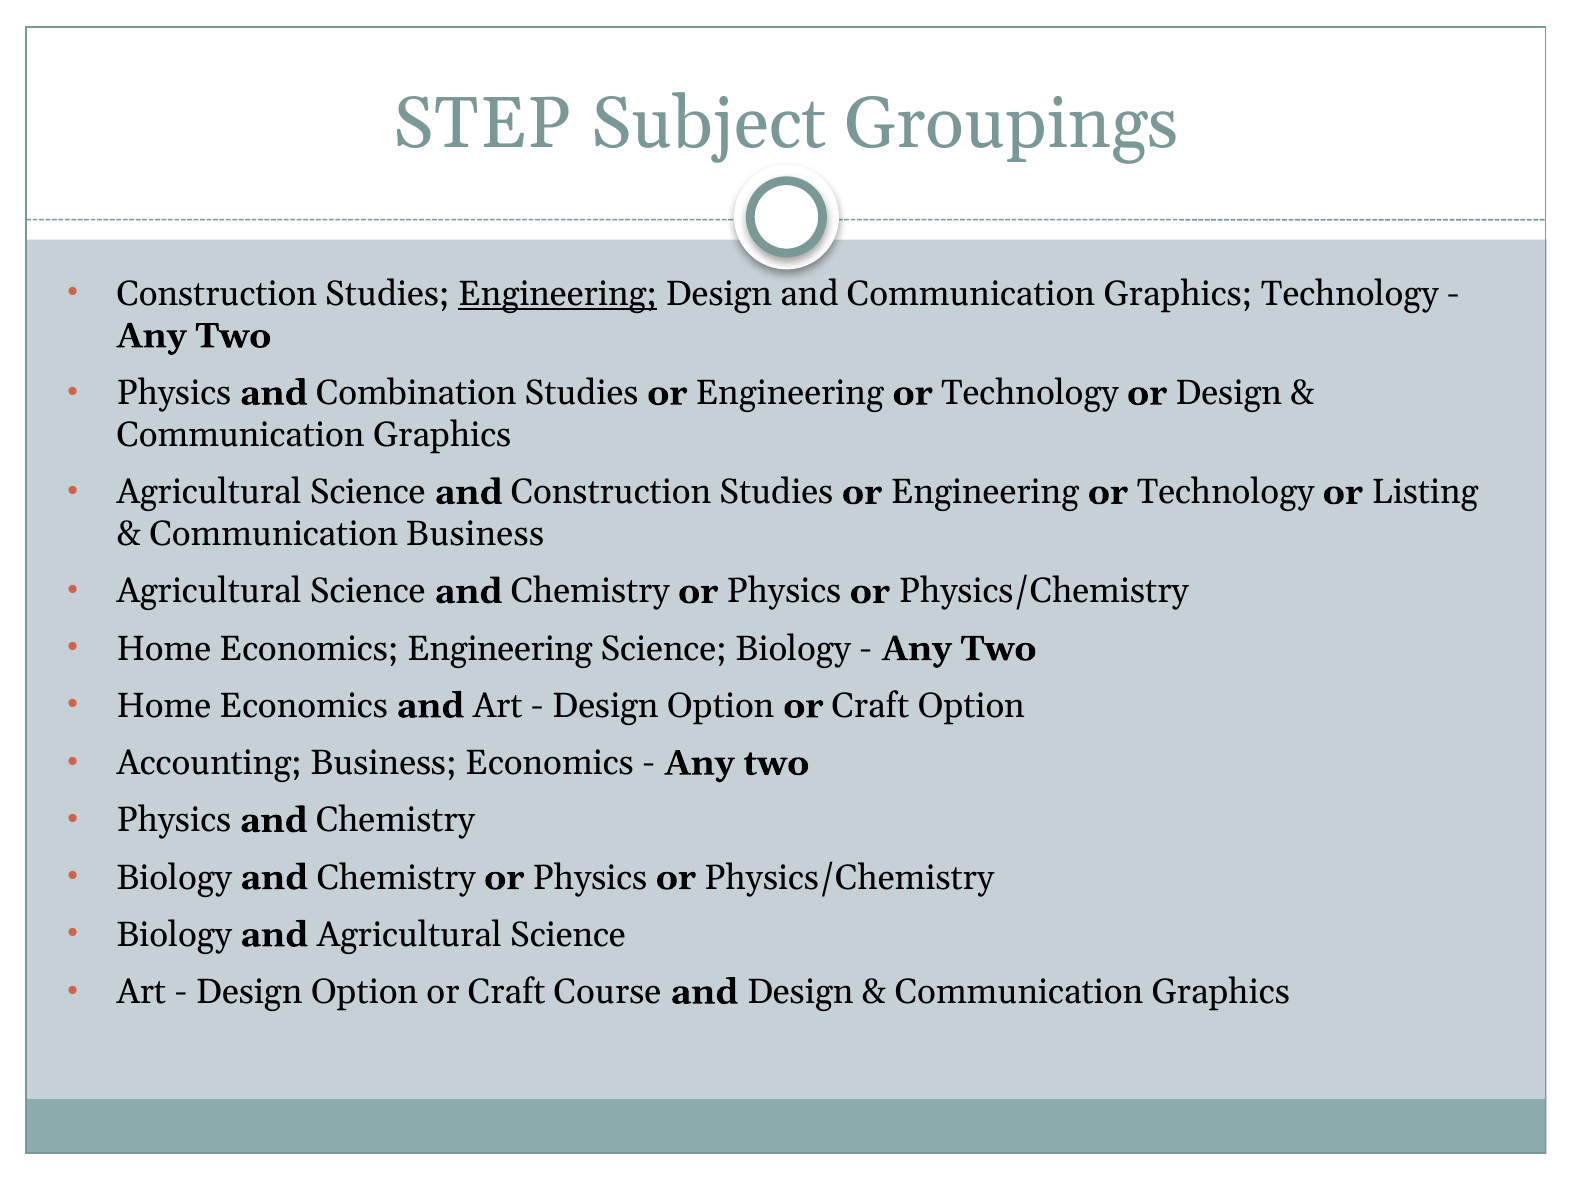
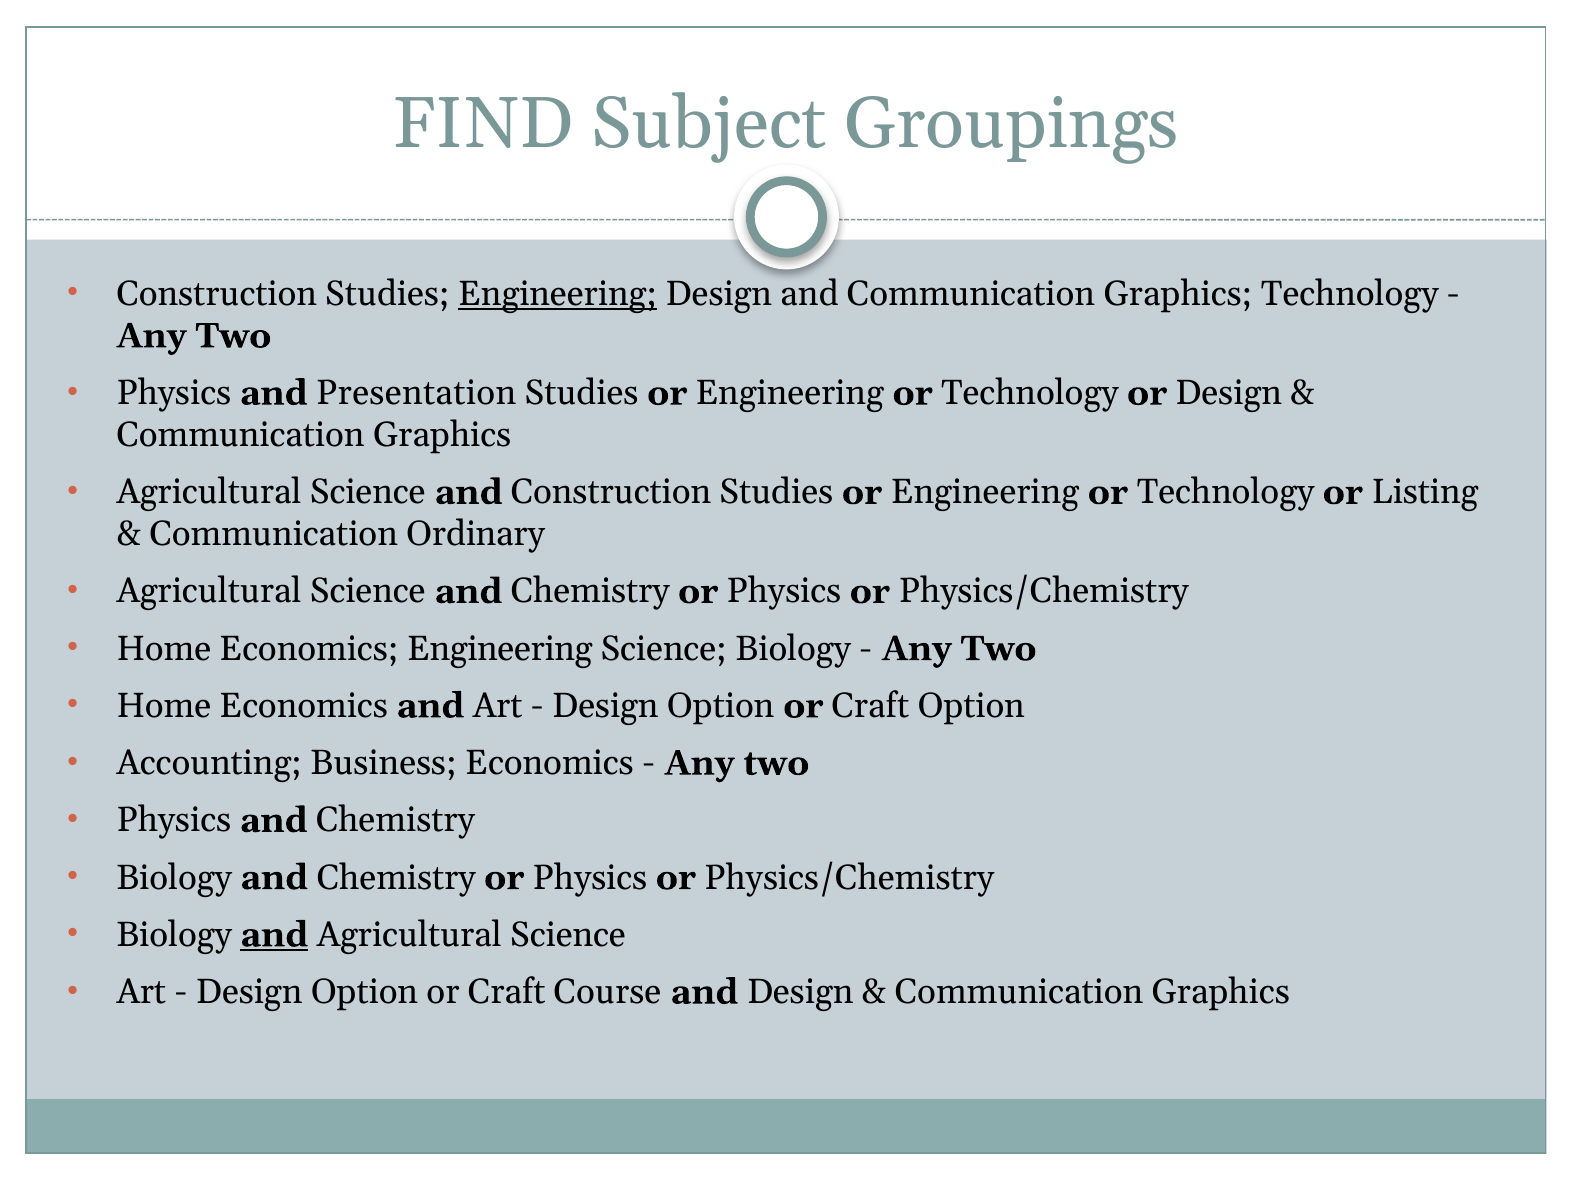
STEP: STEP -> FIND
Combination: Combination -> Presentation
Communication Business: Business -> Ordinary
and at (274, 935) underline: none -> present
